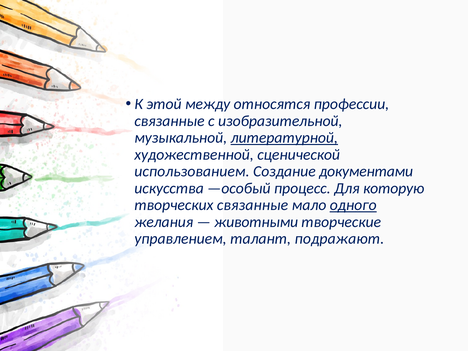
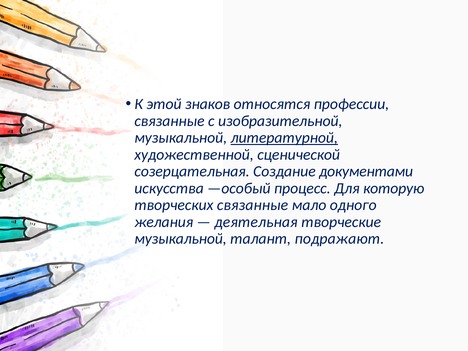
между: между -> знаков
использованием: использованием -> созерцательная
одного underline: present -> none
животными: животными -> деятельная
управлением at (180, 239): управлением -> музыкальной
